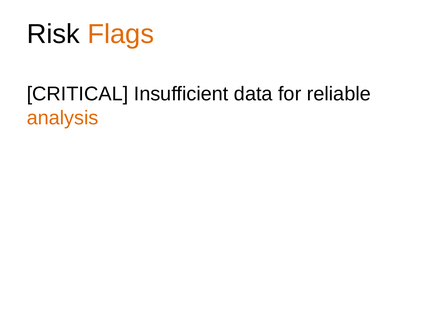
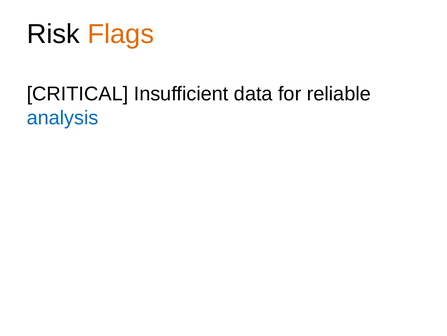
analysis colour: orange -> blue
